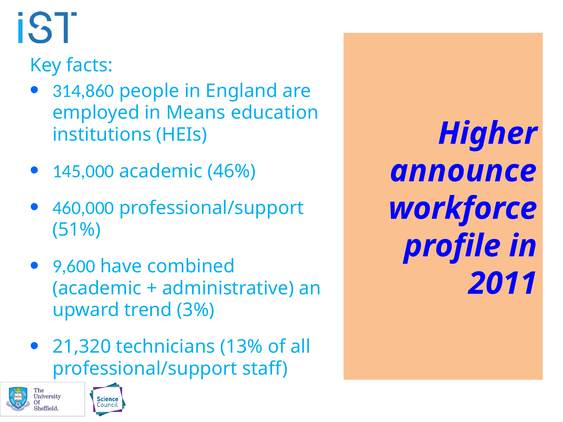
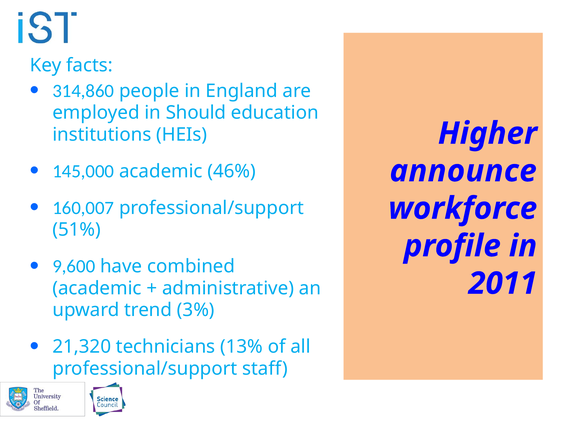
Means: Means -> Should
460,000: 460,000 -> 160,007
